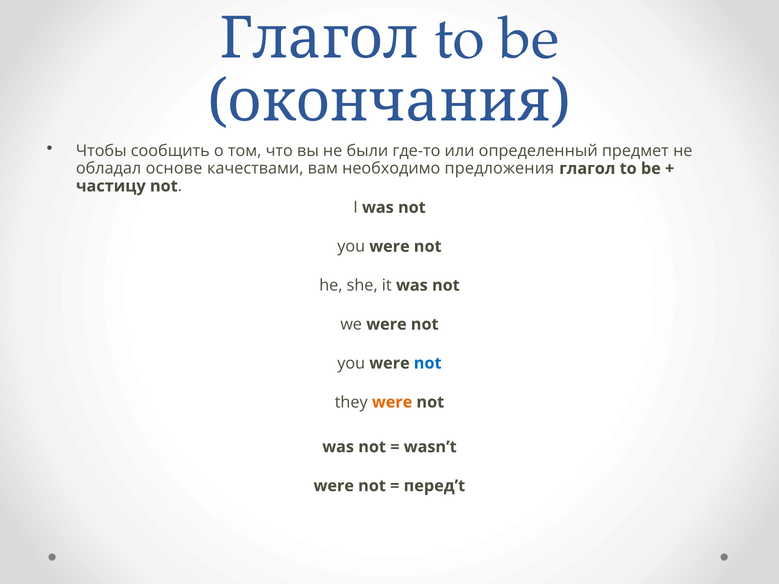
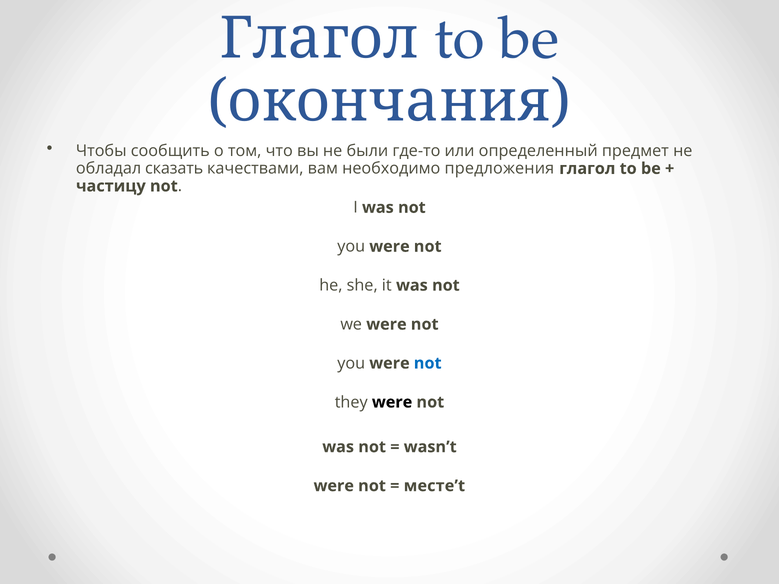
основе: основе -> сказать
were at (392, 402) colour: orange -> black
перед’t: перед’t -> месте’t
